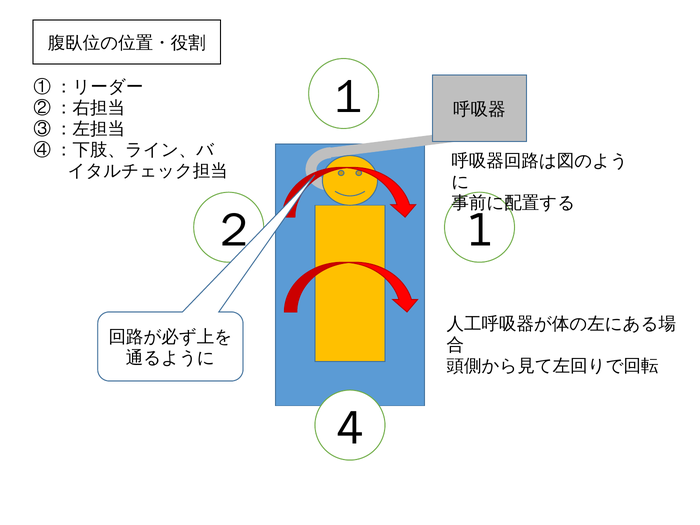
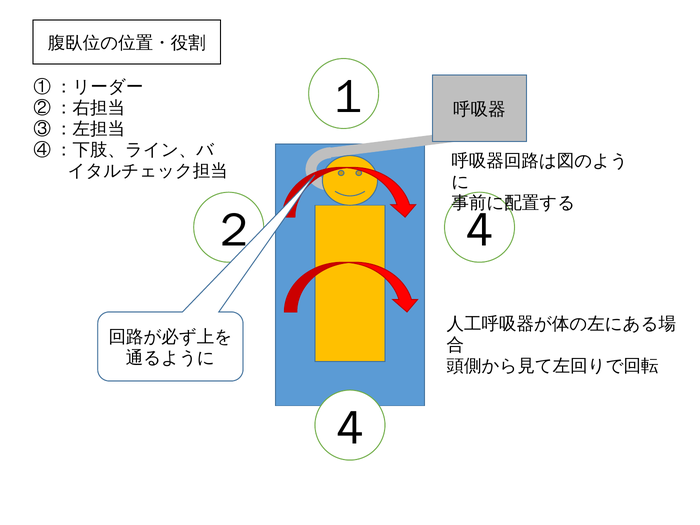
1 at (480, 230): 1 -> 4
